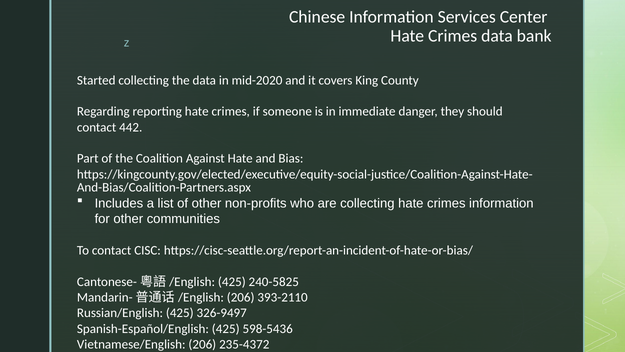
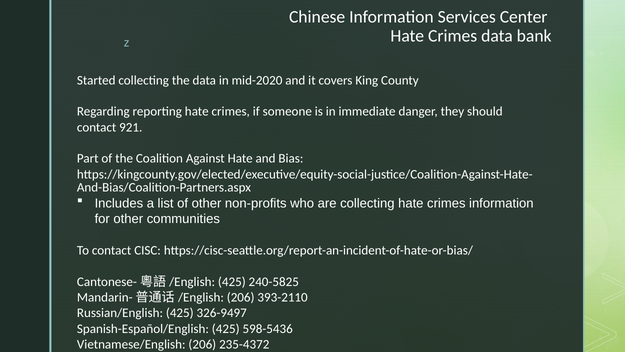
442: 442 -> 921
